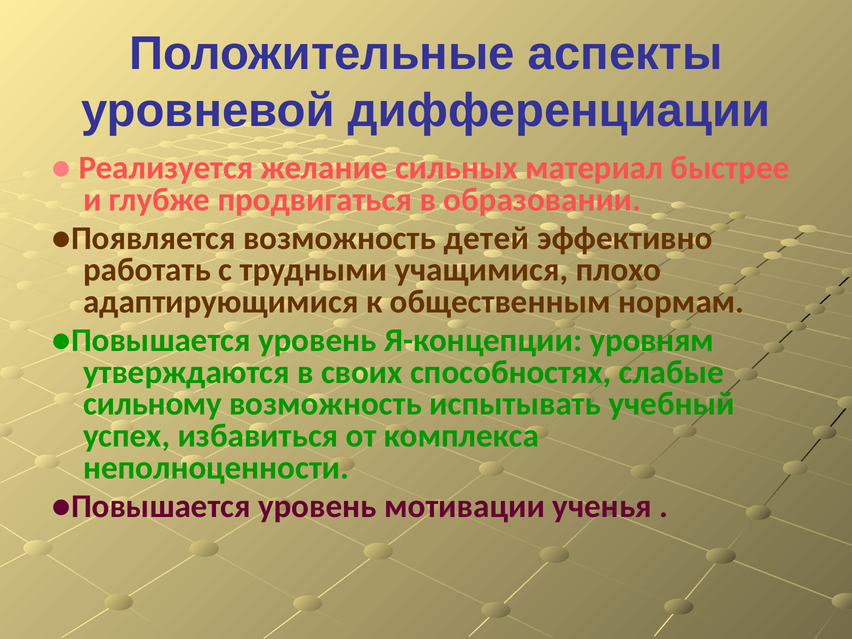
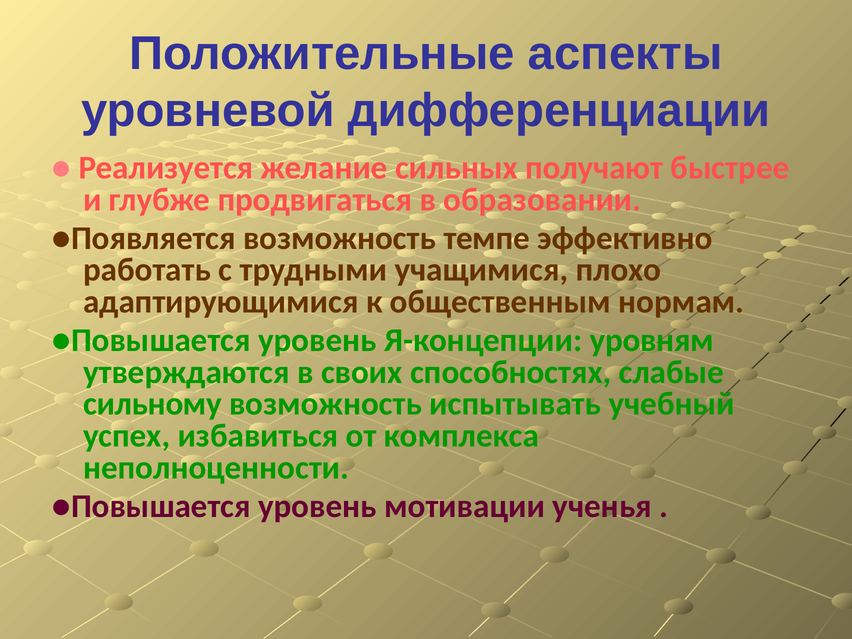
материал: материал -> получают
детей: детей -> темпе
